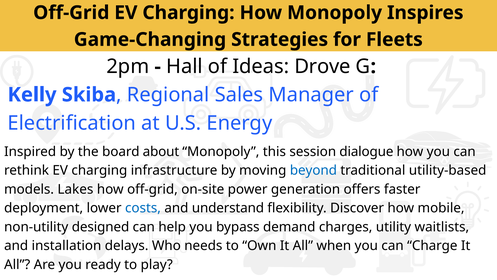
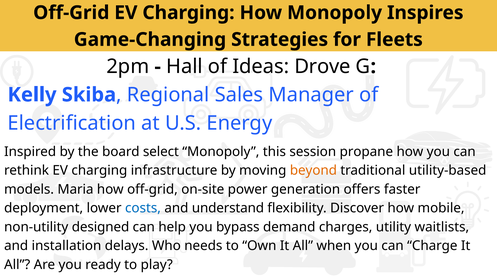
about: about -> select
dialogue: dialogue -> propane
beyond colour: blue -> orange
Lakes: Lakes -> Maria
